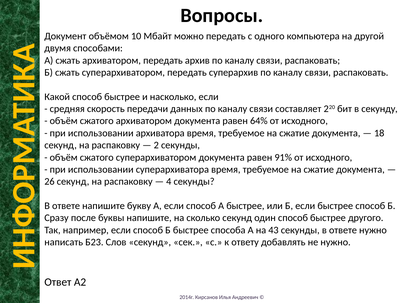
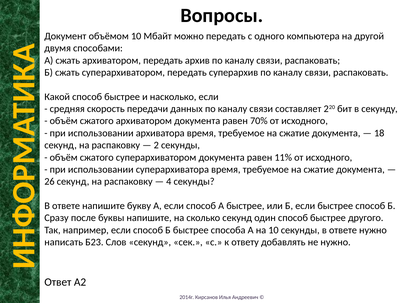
64%: 64% -> 70%
91%: 91% -> 11%
на 43: 43 -> 10
